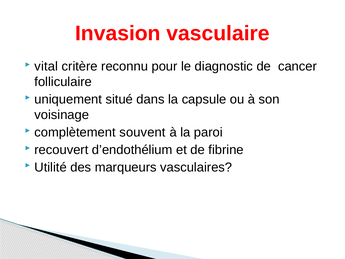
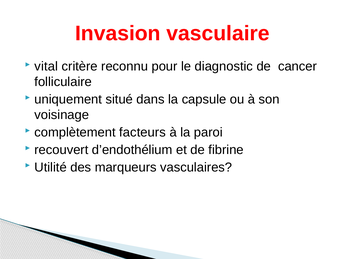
souvent: souvent -> facteurs
